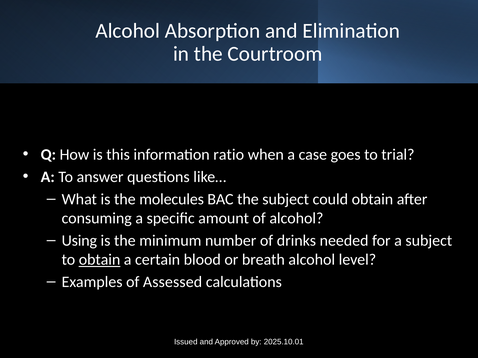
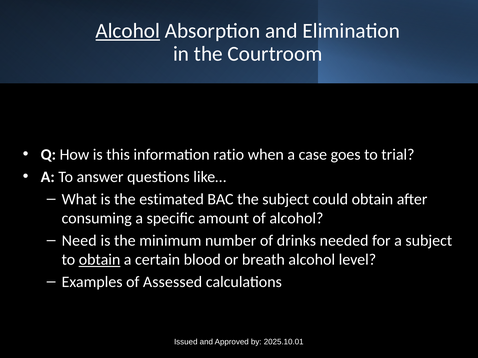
Alcohol at (128, 31) underline: none -> present
molecules: molecules -> estimated
Using: Using -> Need
